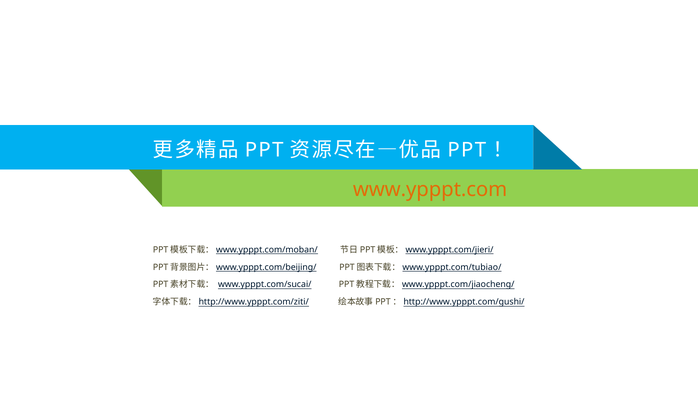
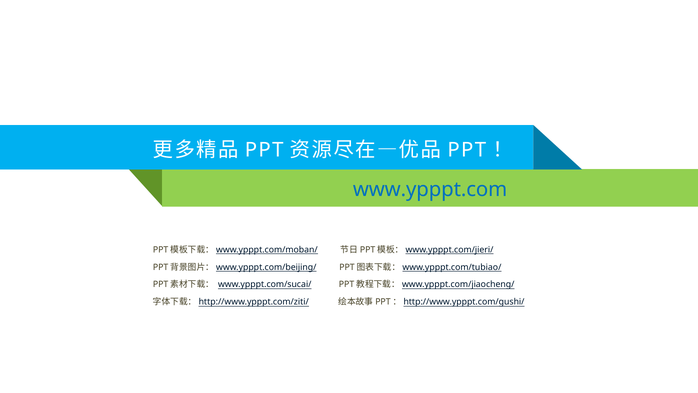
www.ypppt.com colour: orange -> blue
